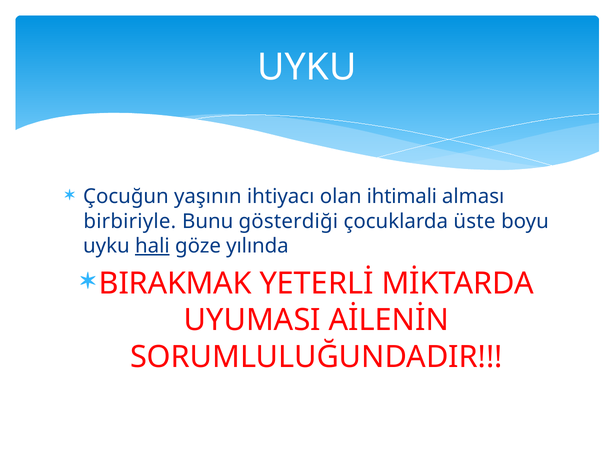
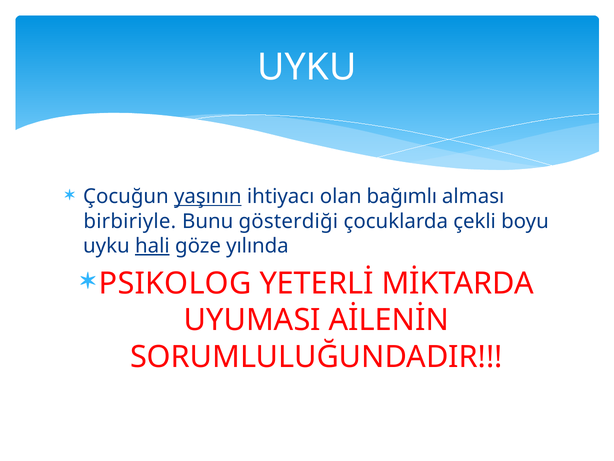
yaşının underline: none -> present
ihtimali: ihtimali -> bağımlı
üste: üste -> çekli
BIRAKMAK: BIRAKMAK -> PSIKOLOG
